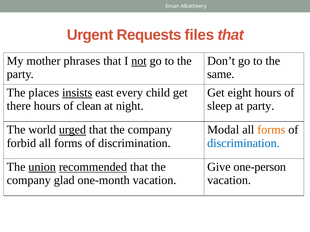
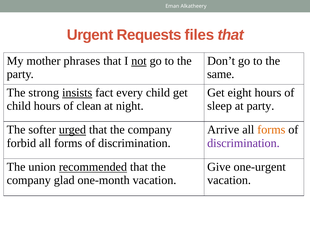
places: places -> strong
east: east -> fact
there at (19, 106): there -> child
world: world -> softer
Modal: Modal -> Arrive
discrimination at (243, 143) colour: blue -> purple
union underline: present -> none
one-person: one-person -> one-urgent
